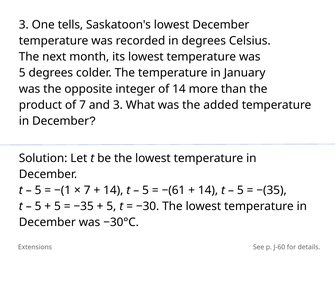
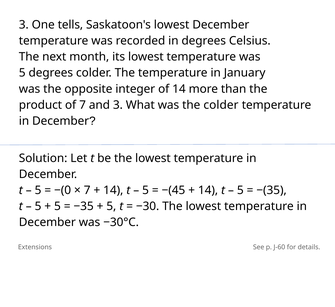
the added: added -> colder
−(1: −(1 -> −(0
−(61: −(61 -> −(45
